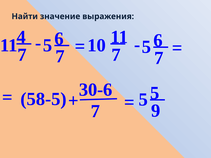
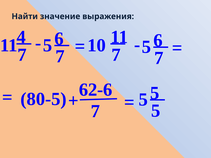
30-6: 30-6 -> 62-6
58-5: 58-5 -> 80-5
9 at (156, 111): 9 -> 5
